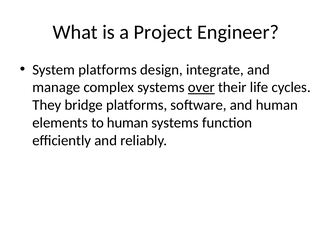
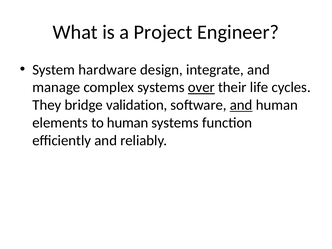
System platforms: platforms -> hardware
bridge platforms: platforms -> validation
and at (241, 105) underline: none -> present
